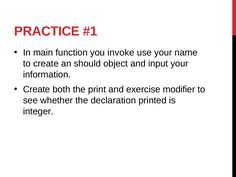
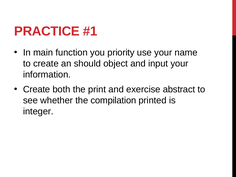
invoke: invoke -> priority
modifier: modifier -> abstract
declaration: declaration -> compilation
